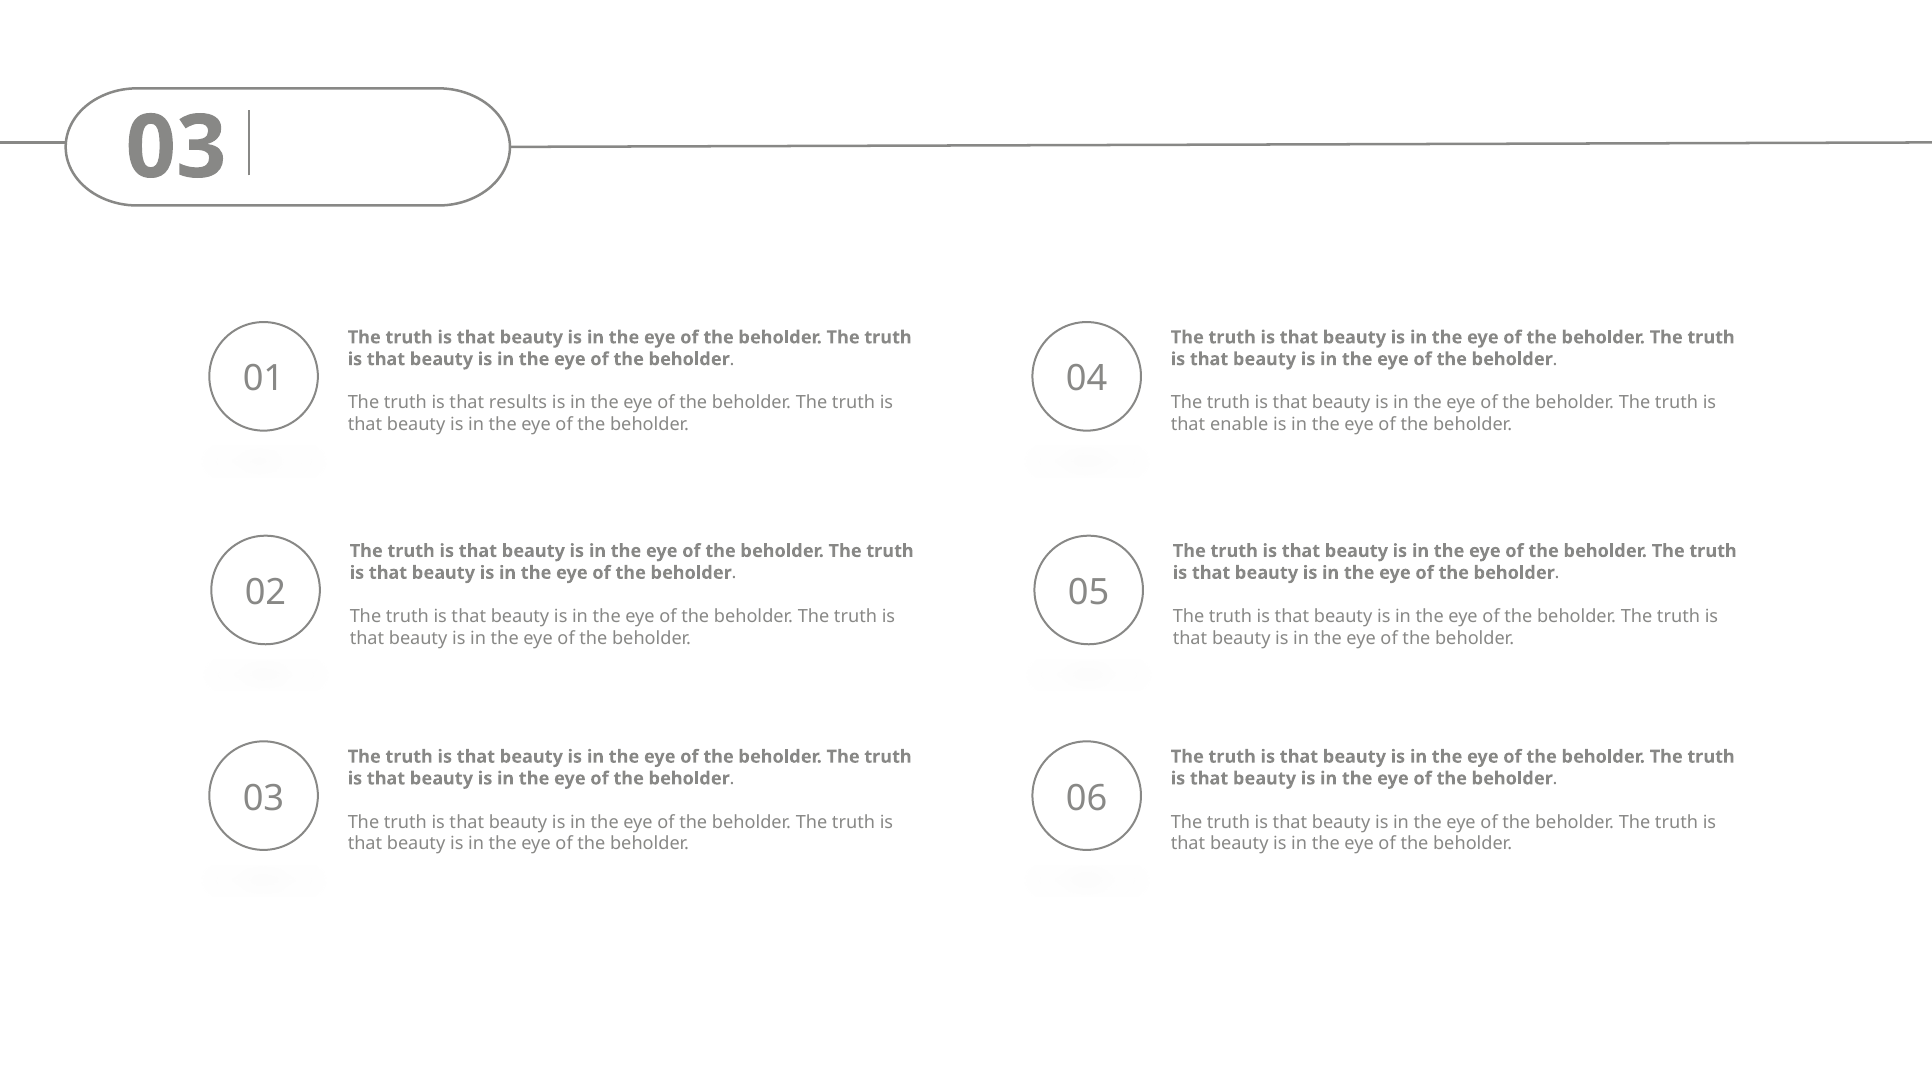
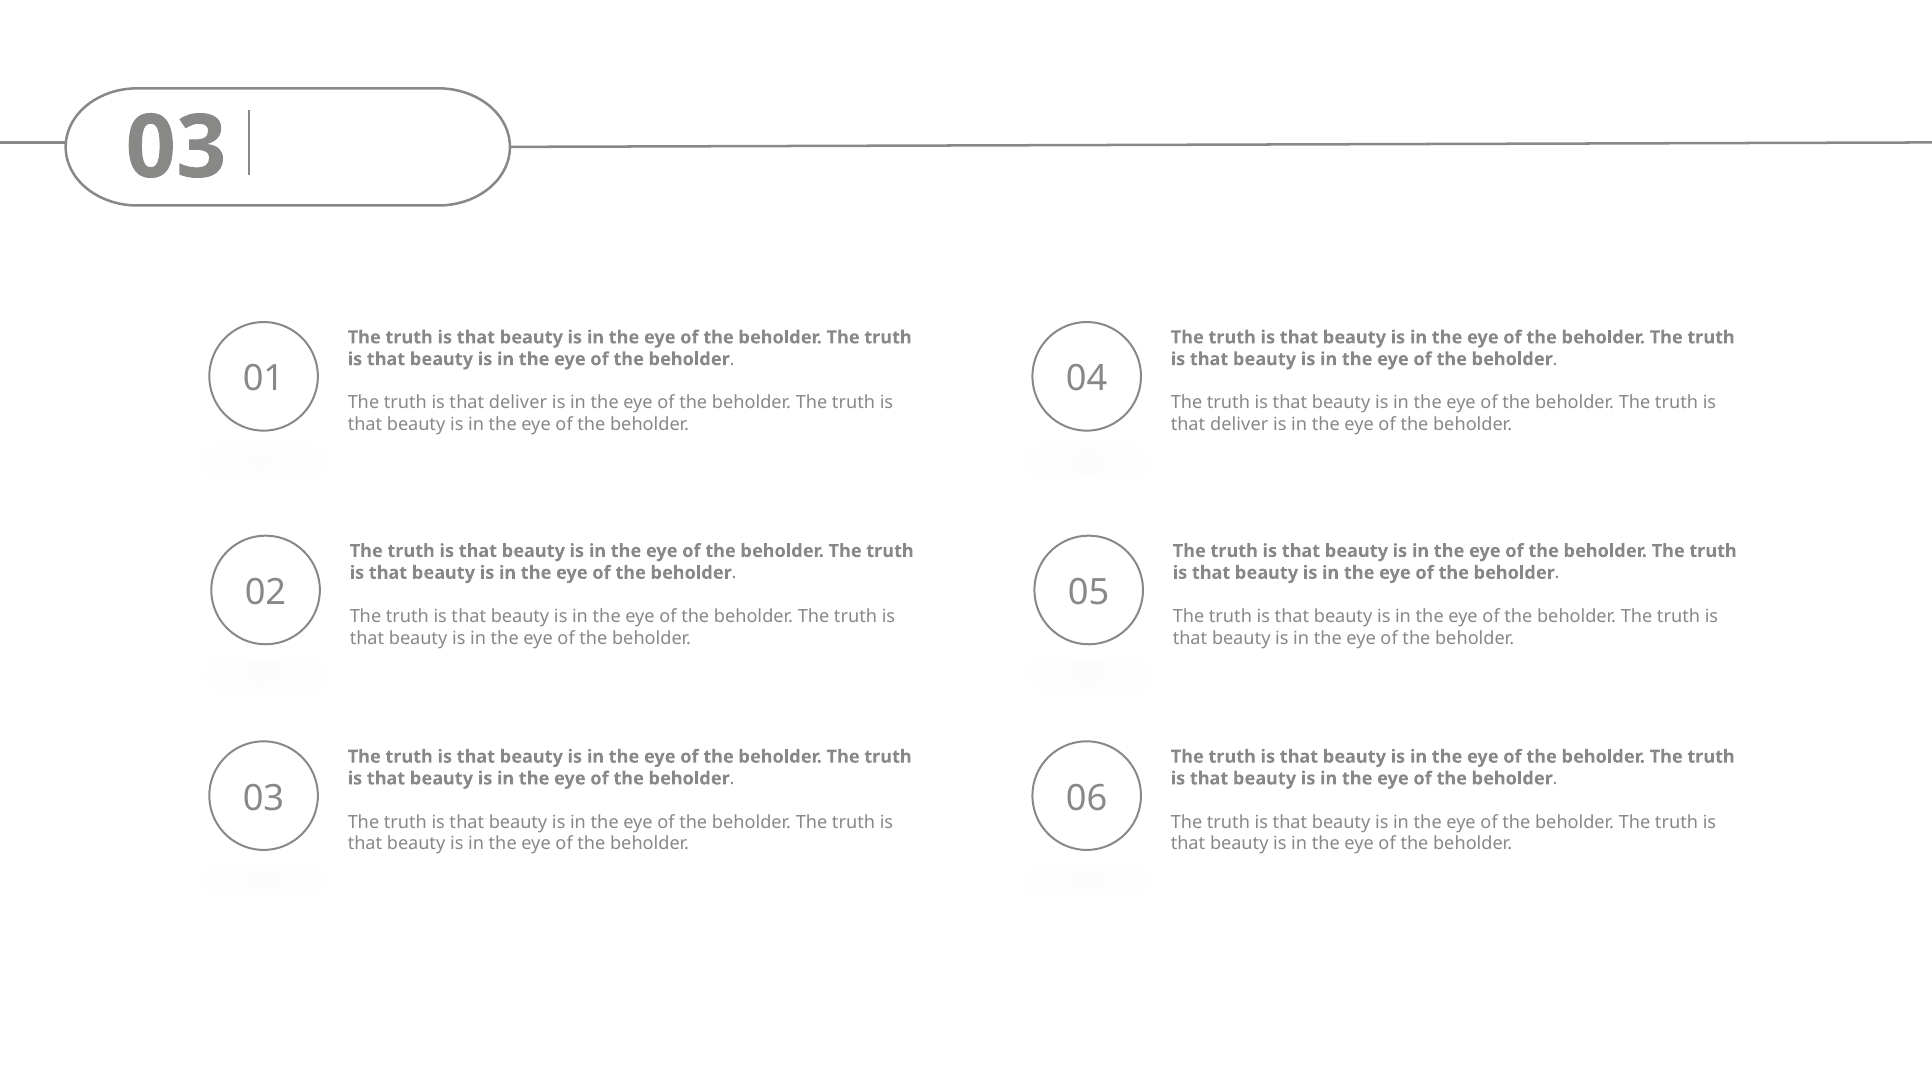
results at (518, 403): results -> deliver
enable at (1239, 424): enable -> deliver
